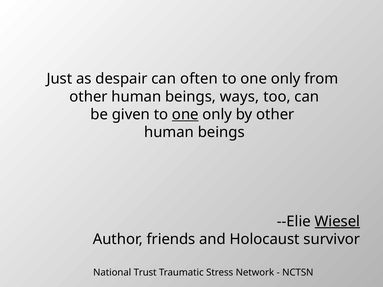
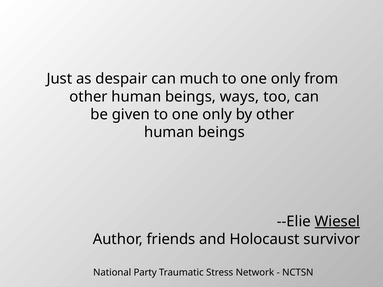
often: often -> much
one at (185, 115) underline: present -> none
Trust: Trust -> Party
